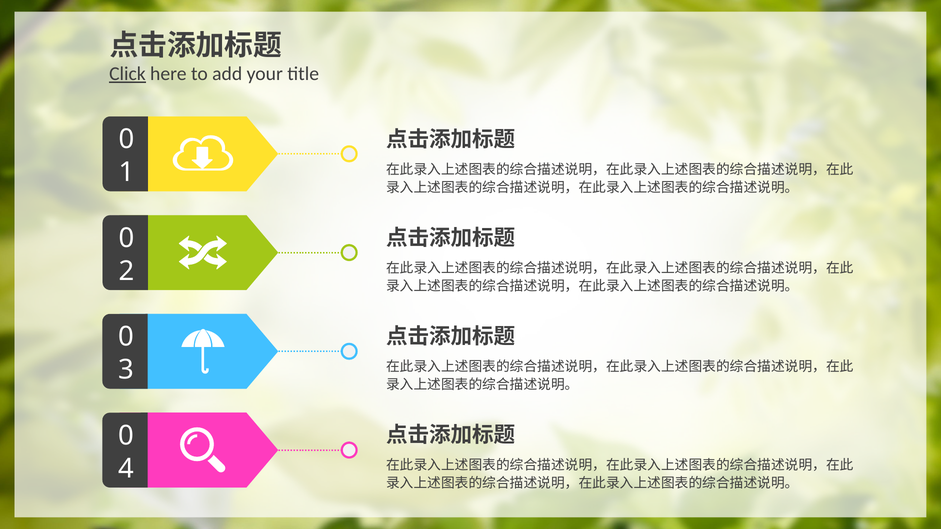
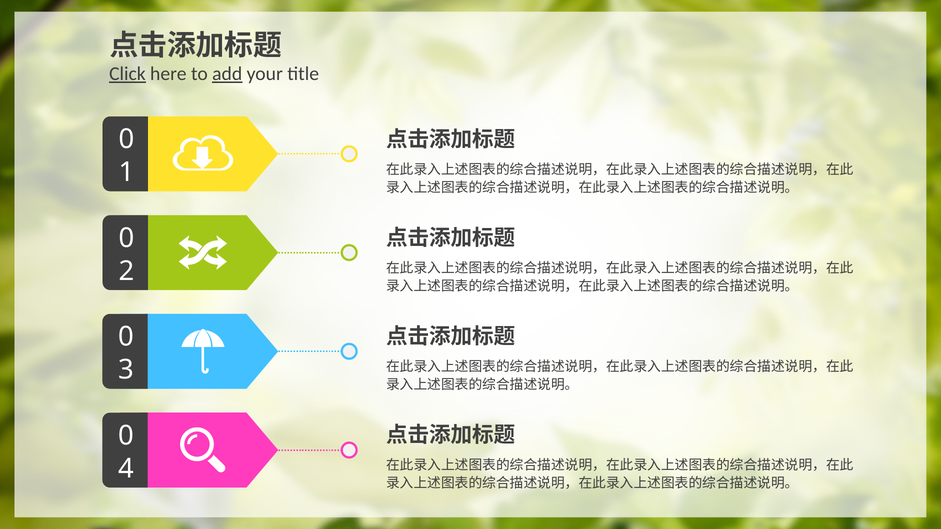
add underline: none -> present
